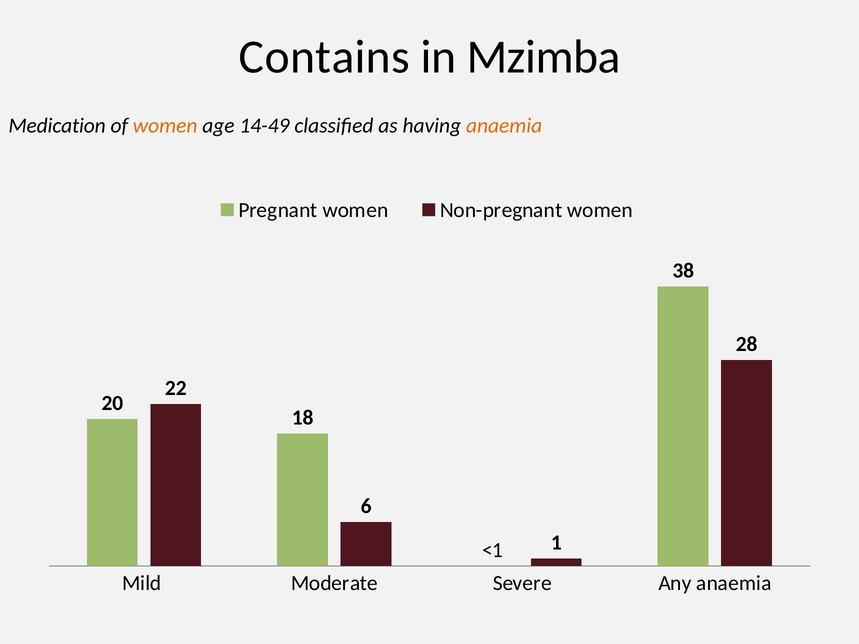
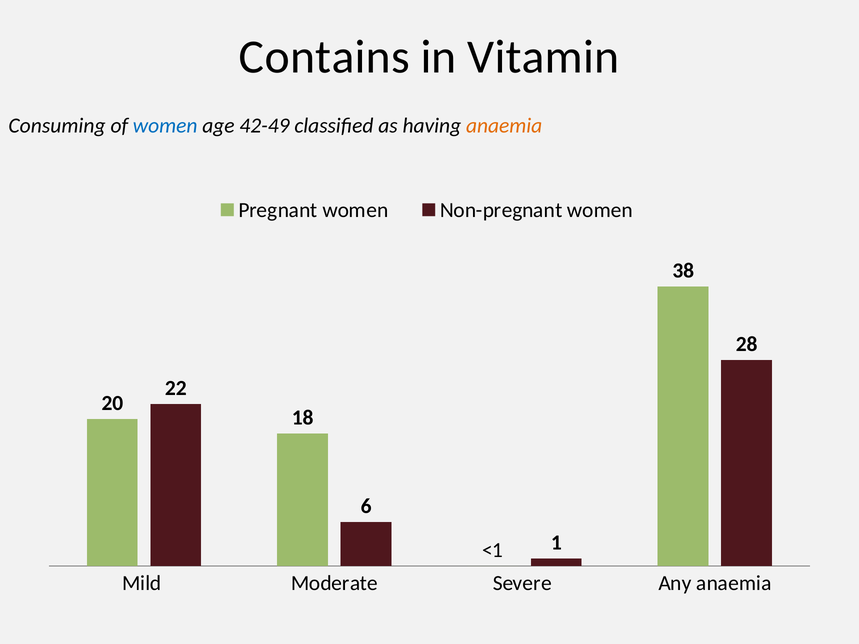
Mzimba: Mzimba -> Vitamin
Medication: Medication -> Consuming
women at (165, 126) colour: orange -> blue
14-49: 14-49 -> 42-49
